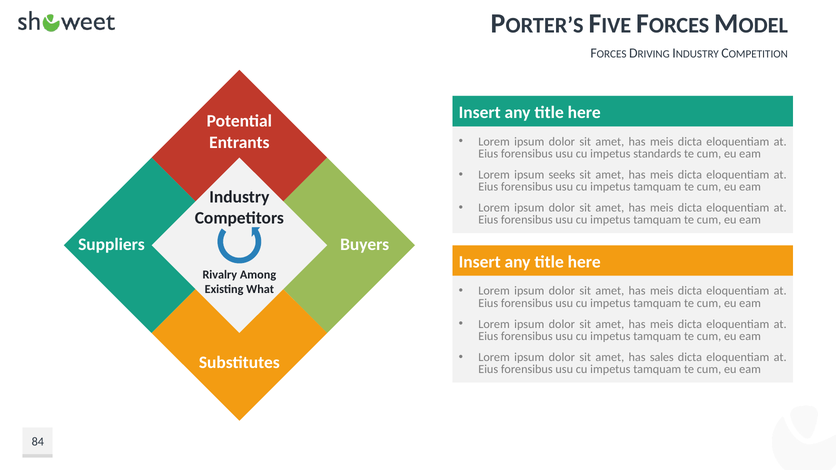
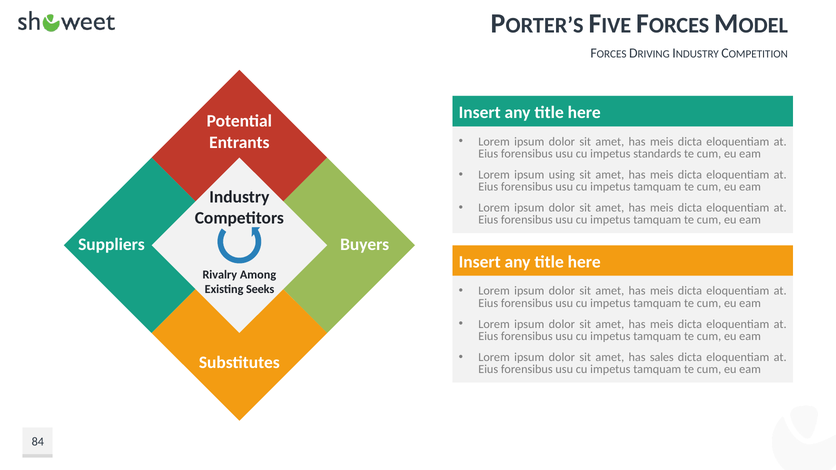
seeks: seeks -> using
What: What -> Seeks
